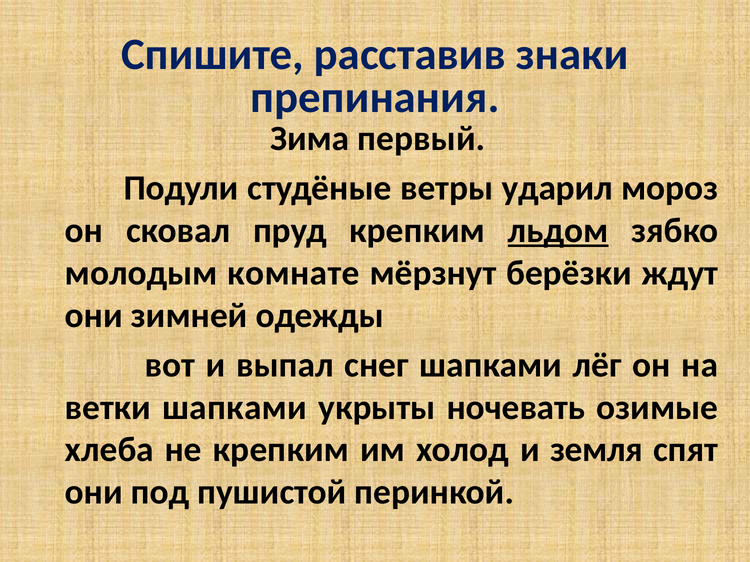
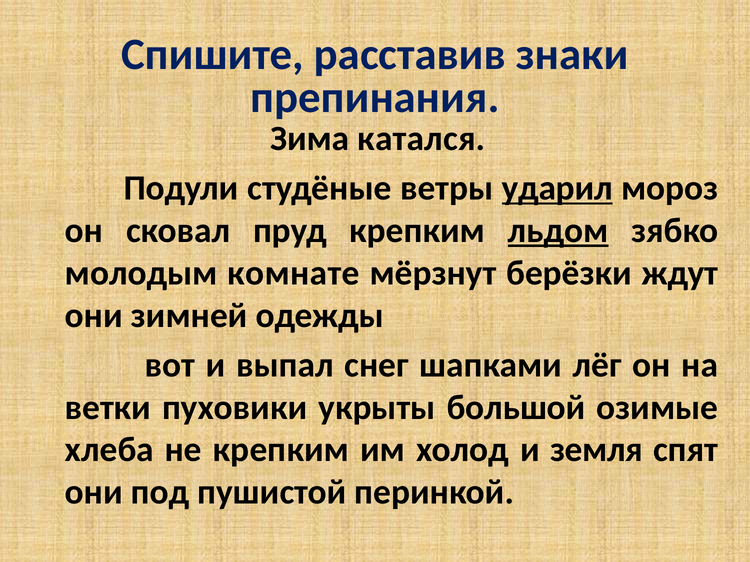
первый: первый -> катался
ударил underline: none -> present
ветки шапками: шапками -> пуховики
ночевать: ночевать -> большой
